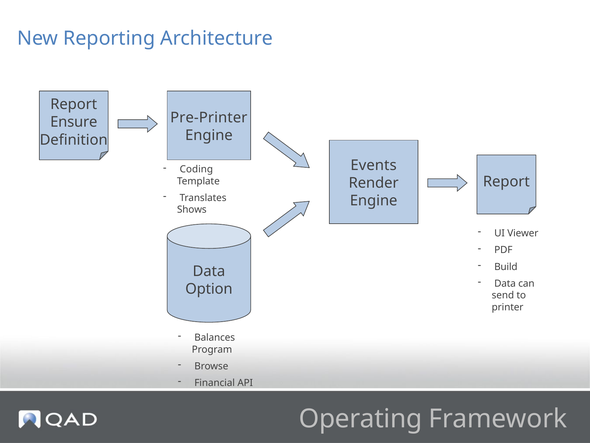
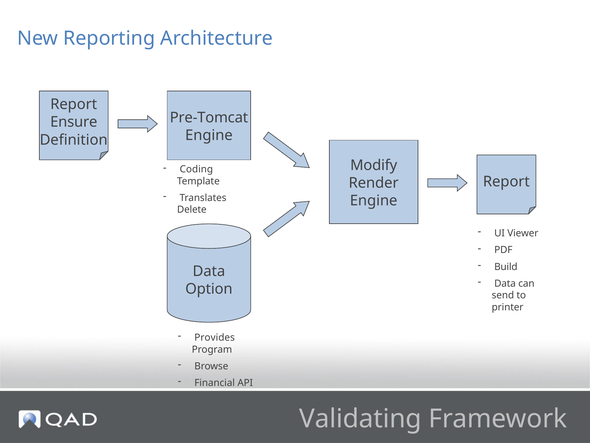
Pre-Printer: Pre-Printer -> Pre-Tomcat
Events: Events -> Modify
Shows: Shows -> Delete
Balances: Balances -> Provides
Operating: Operating -> Validating
